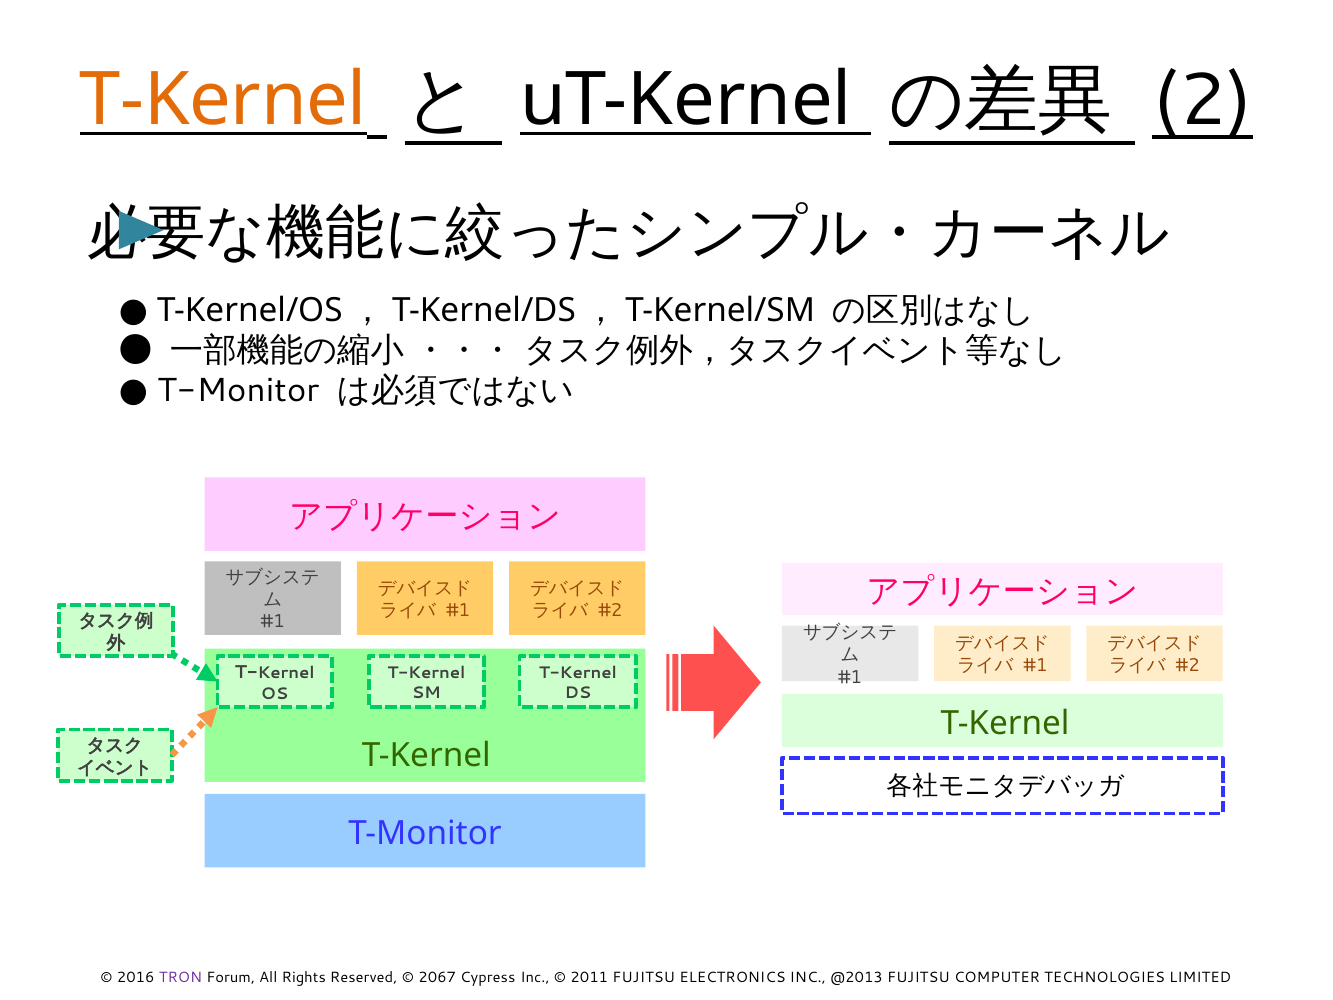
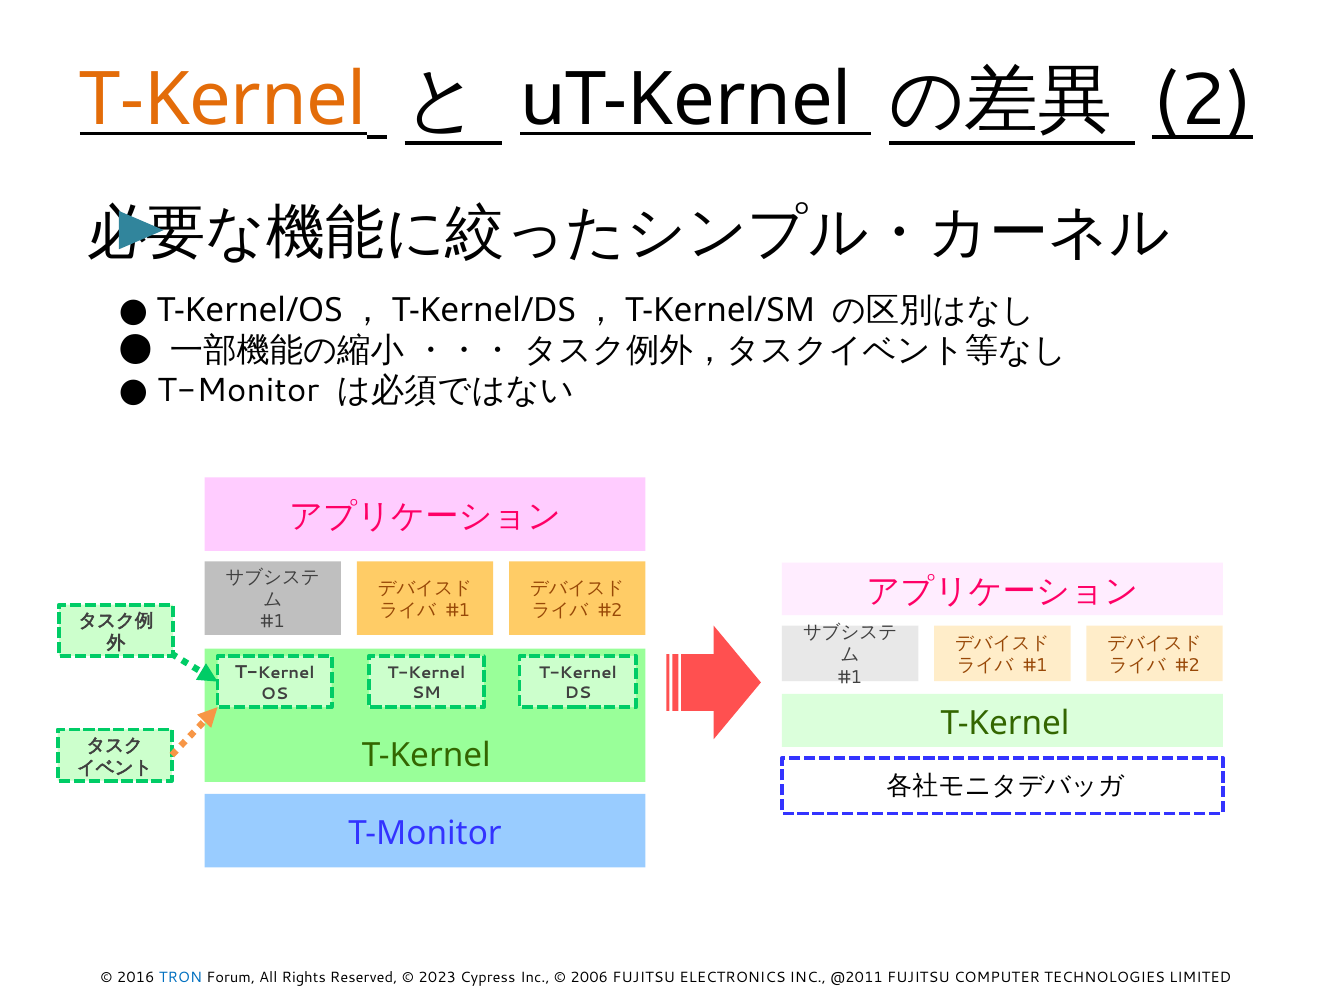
TRON colour: purple -> blue
2067: 2067 -> 2023
2011: 2011 -> 2006
@2013: @2013 -> @2011
